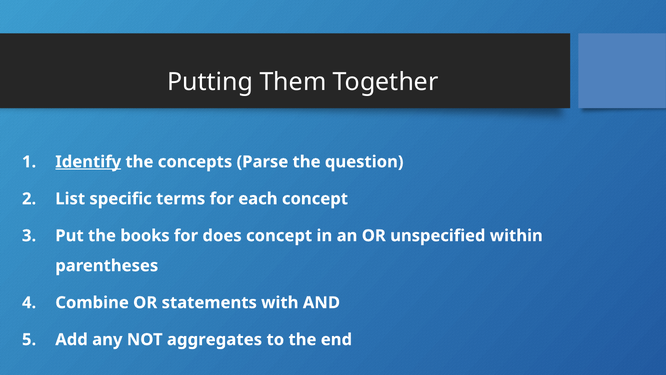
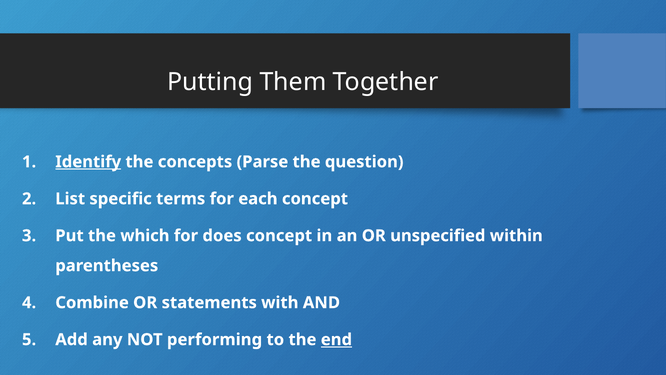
books: books -> which
aggregates: aggregates -> performing
end underline: none -> present
